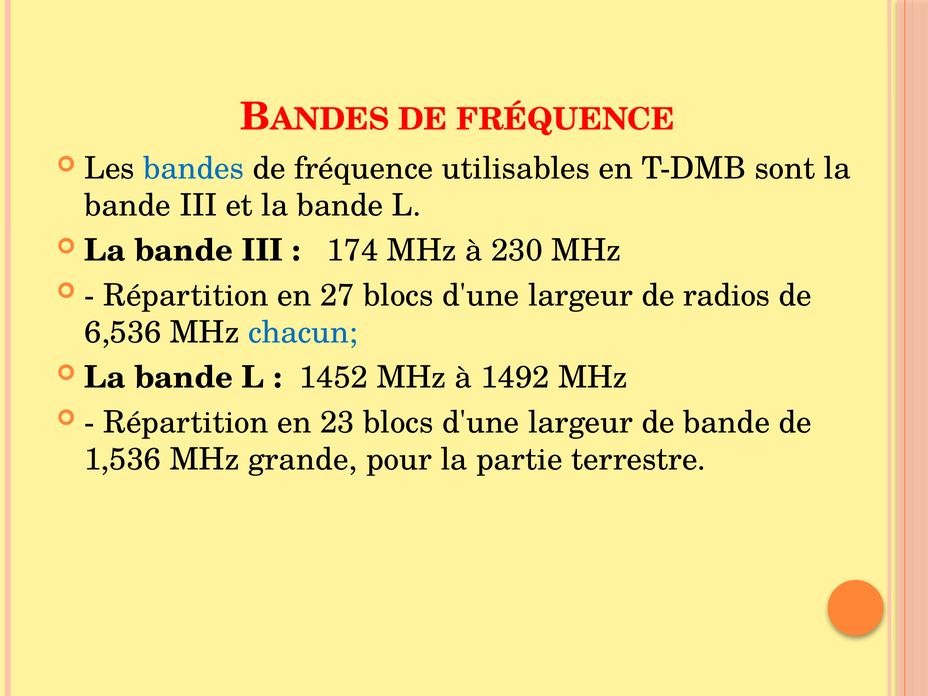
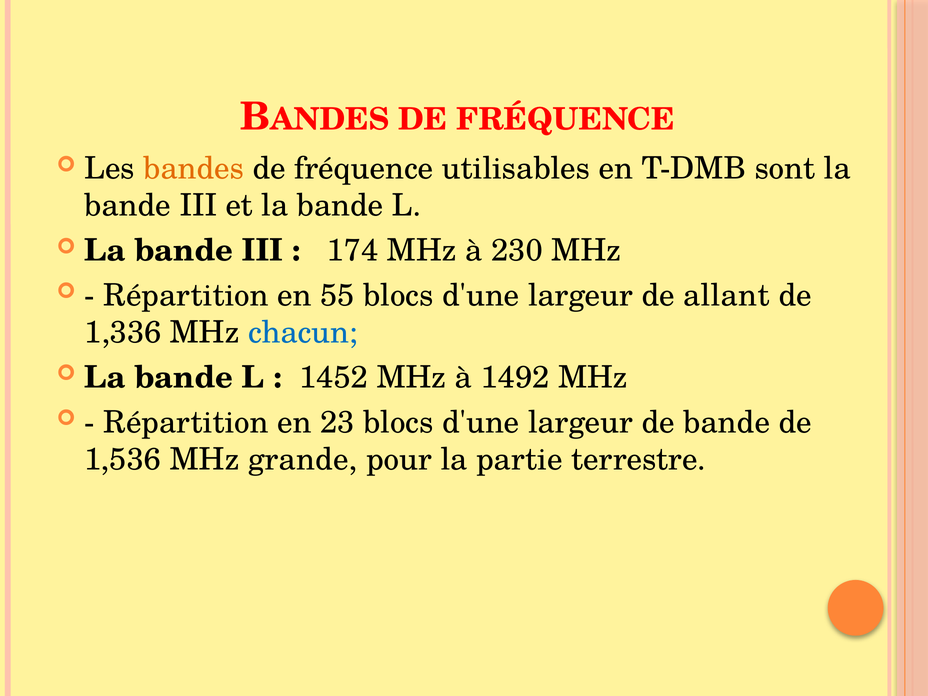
bandes colour: blue -> orange
27: 27 -> 55
radios: radios -> allant
6,536: 6,536 -> 1,336
